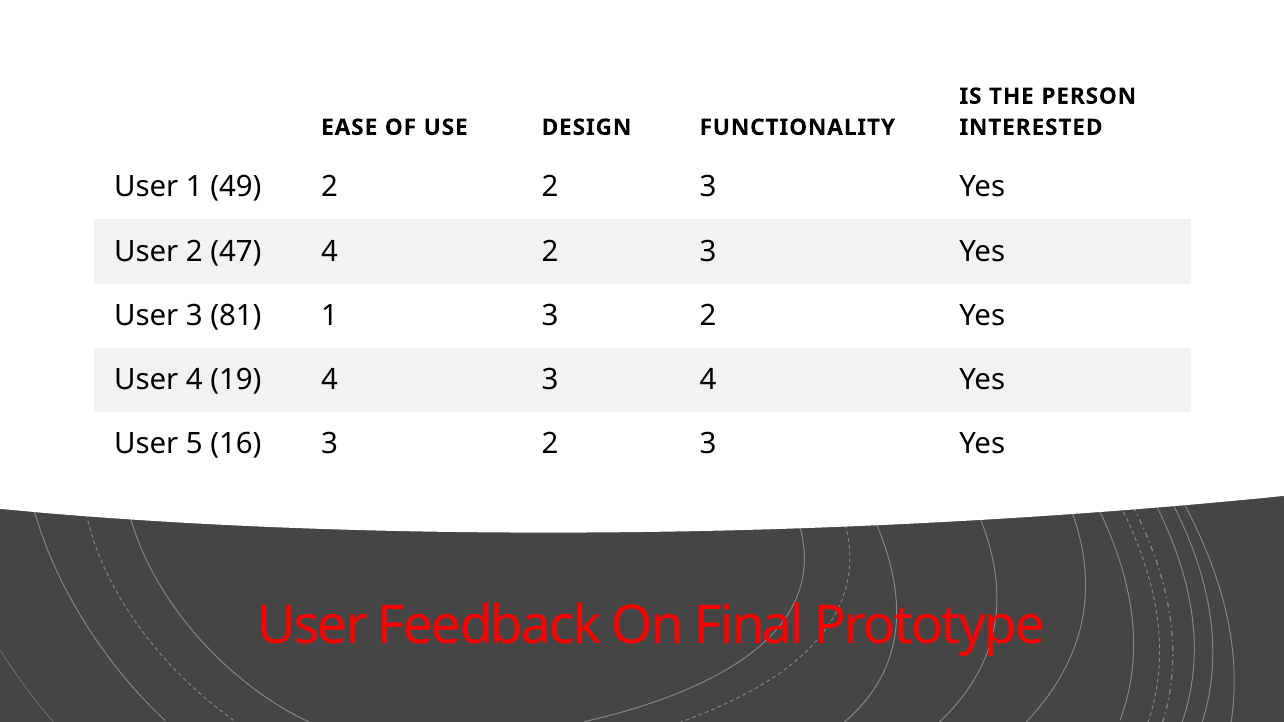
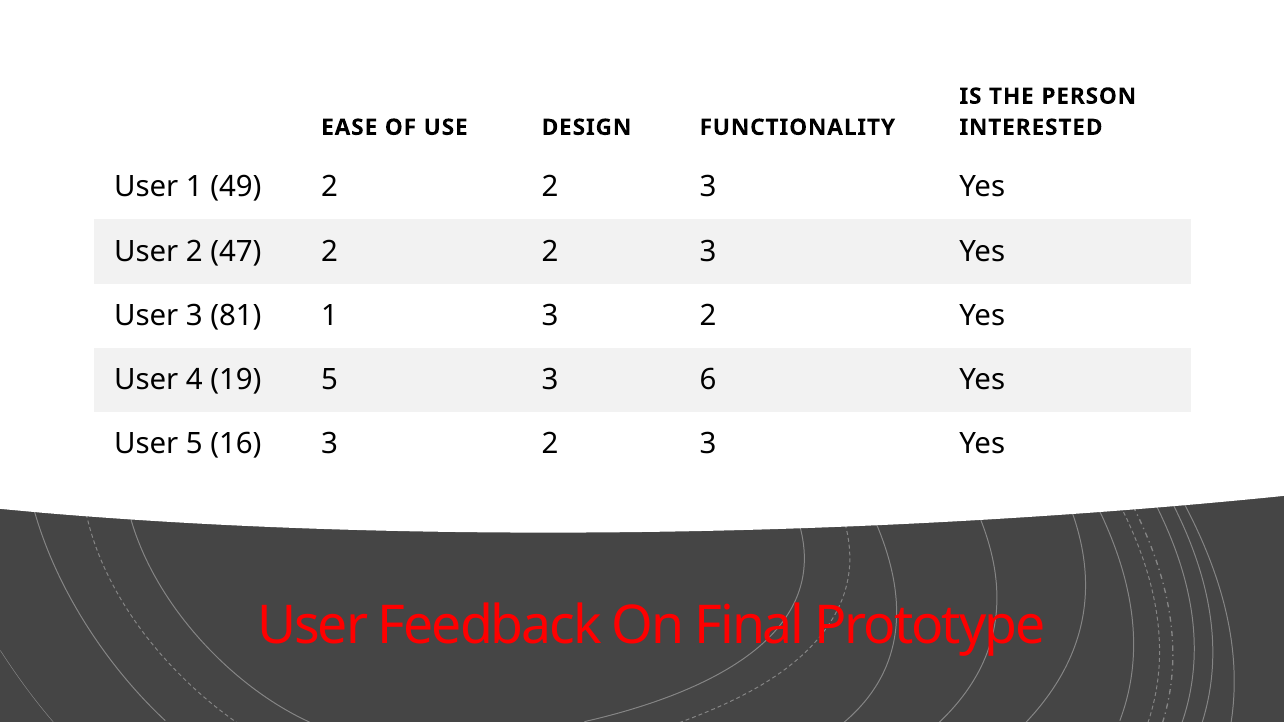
4 at (330, 251): 4 -> 2
4 at (330, 380): 4 -> 5
3 4: 4 -> 6
